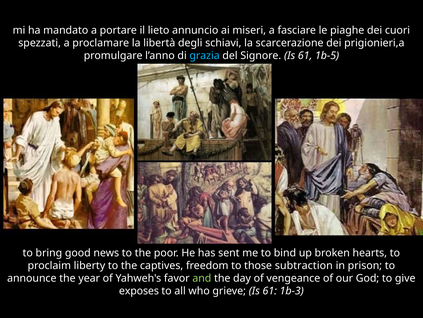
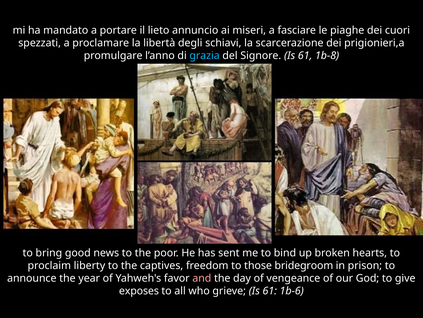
1b-5: 1b-5 -> 1b-8
subtraction: subtraction -> bridegroom
and colour: light green -> pink
1b-3: 1b-3 -> 1b-6
